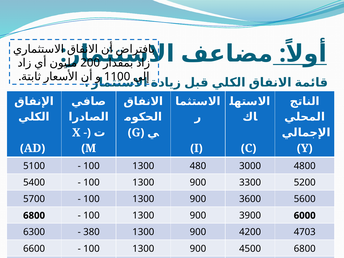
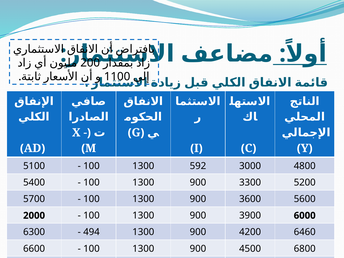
480: 480 -> 592
6800 at (34, 216): 6800 -> 2000
380: 380 -> 494
4703: 4703 -> 6460
